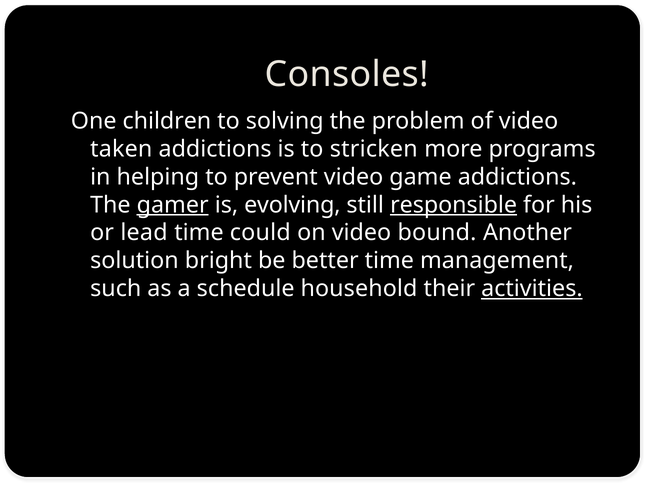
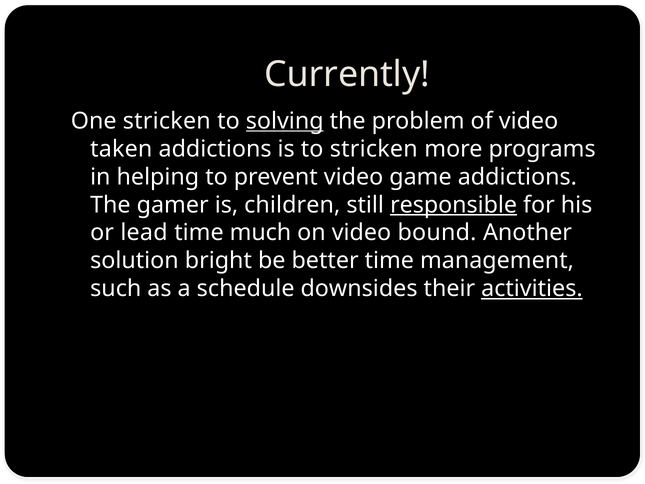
Consoles: Consoles -> Currently
One children: children -> stricken
solving underline: none -> present
gamer underline: present -> none
evolving: evolving -> children
could: could -> much
household: household -> downsides
